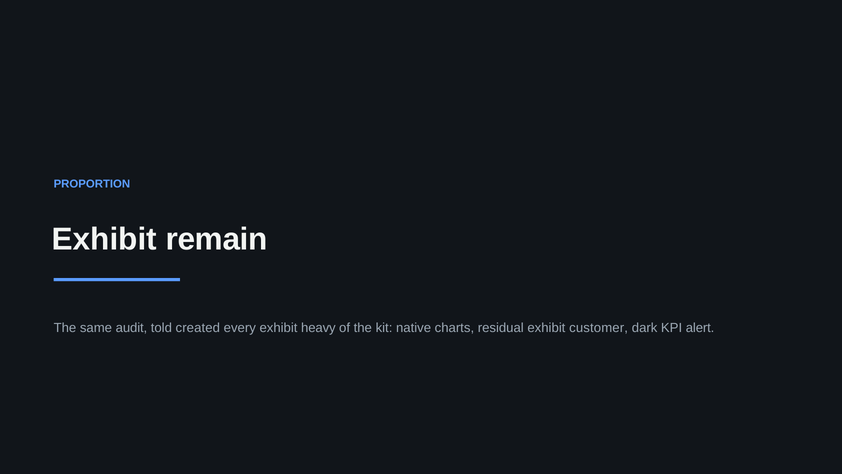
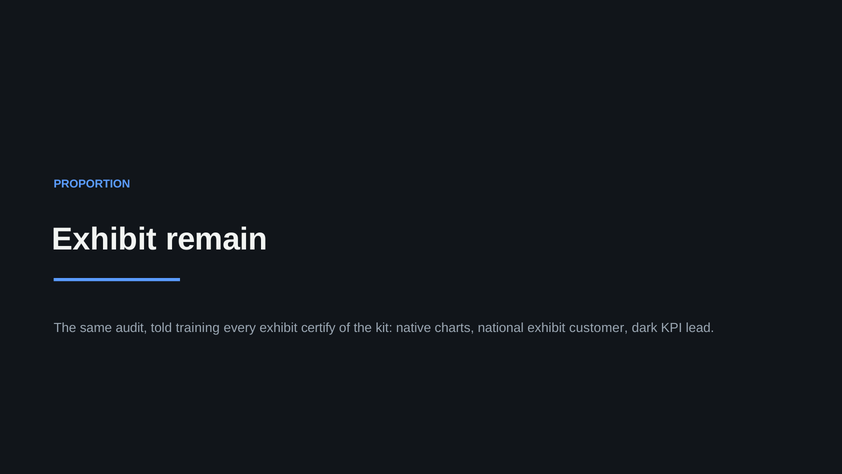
created: created -> training
heavy: heavy -> certify
residual: residual -> national
alert: alert -> lead
